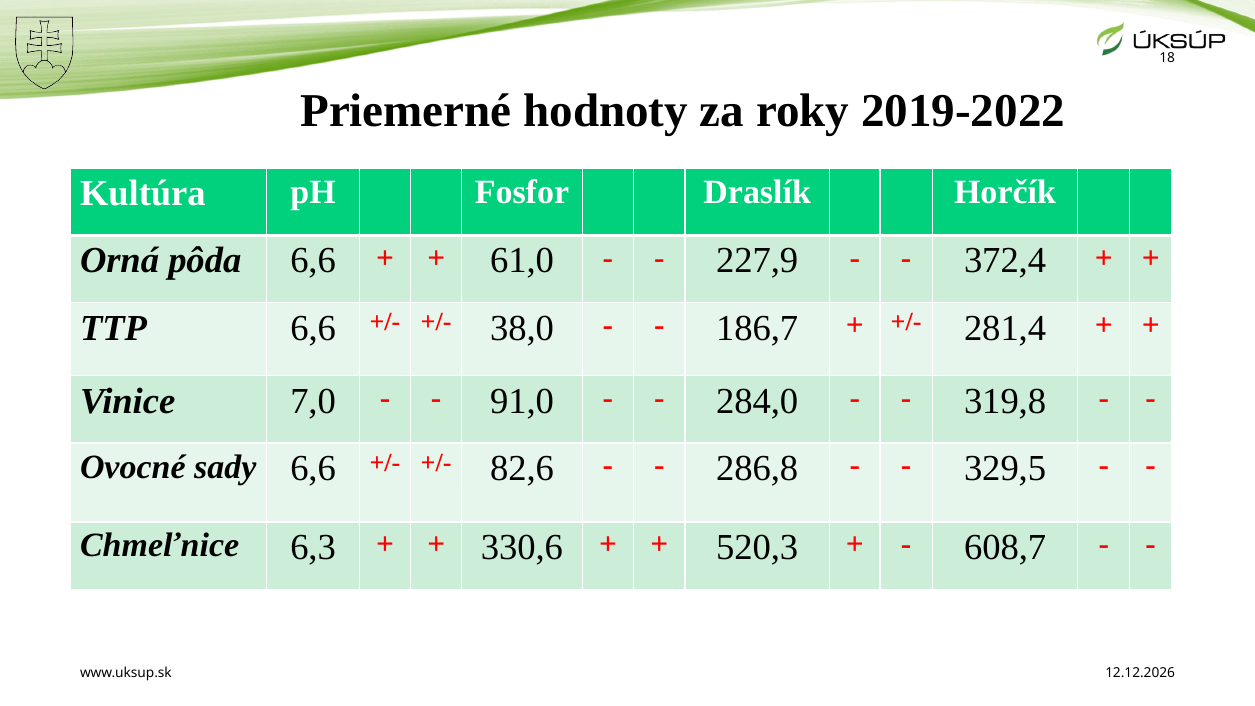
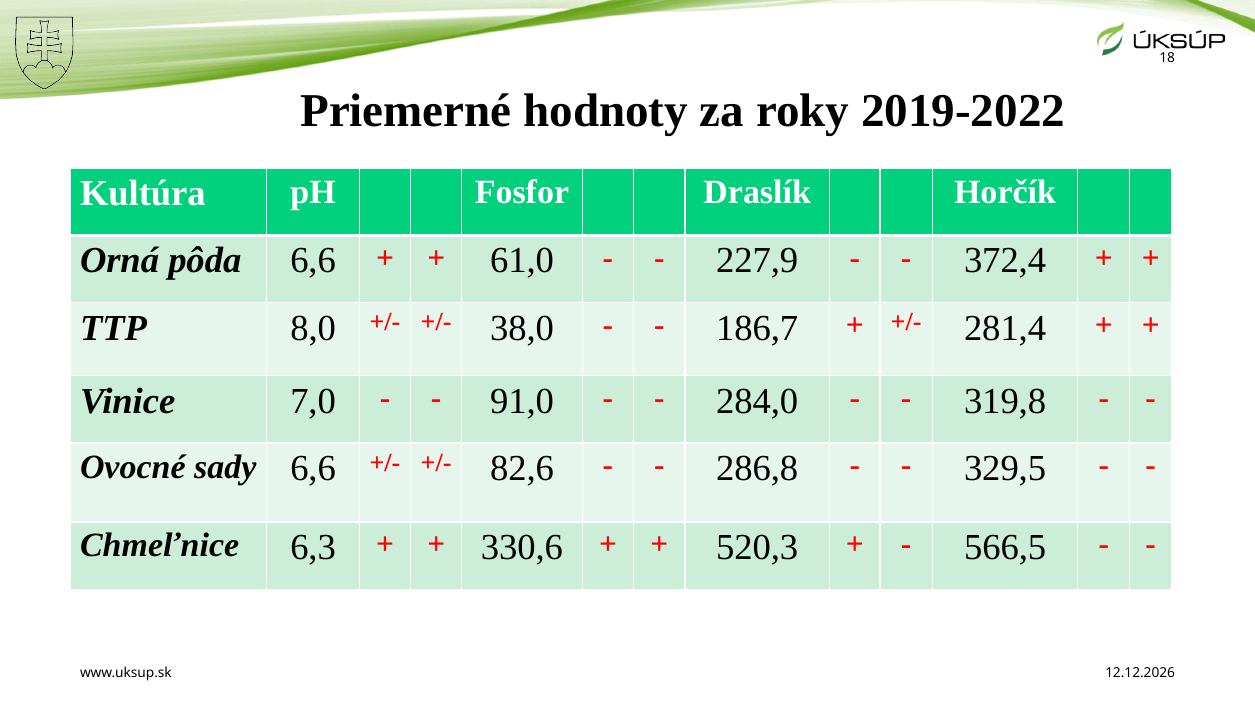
TTP 6,6: 6,6 -> 8,0
608,7: 608,7 -> 566,5
